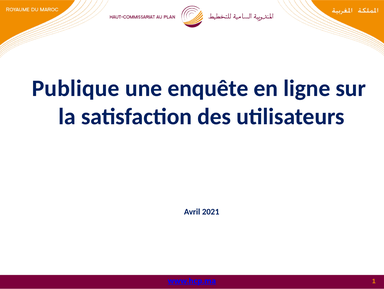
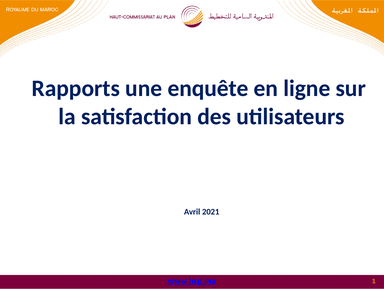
Publique: Publique -> Rapports
